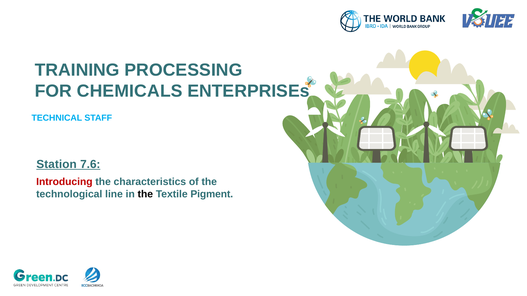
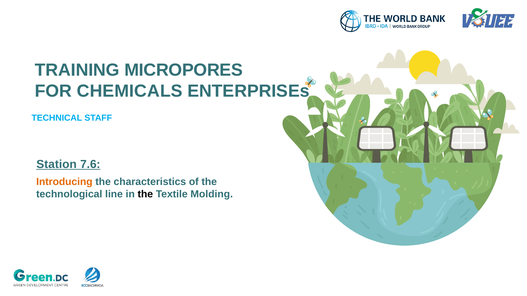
PROCESSING: PROCESSING -> MICROPORES
Introducing colour: red -> orange
Pigment: Pigment -> Molding
